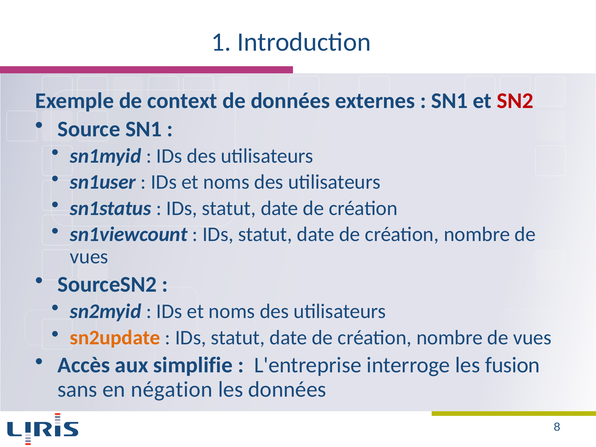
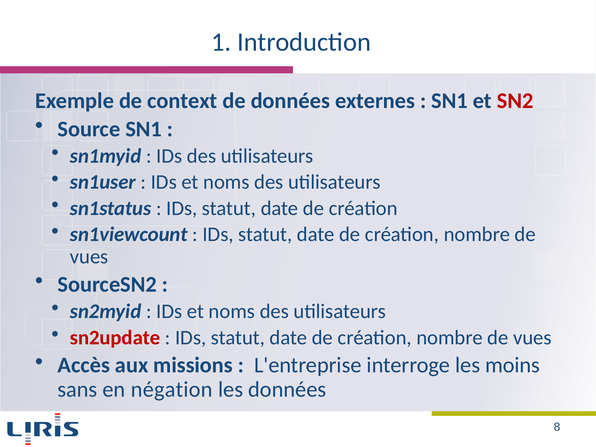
sn2update colour: orange -> red
simplifie: simplifie -> missions
fusion: fusion -> moins
